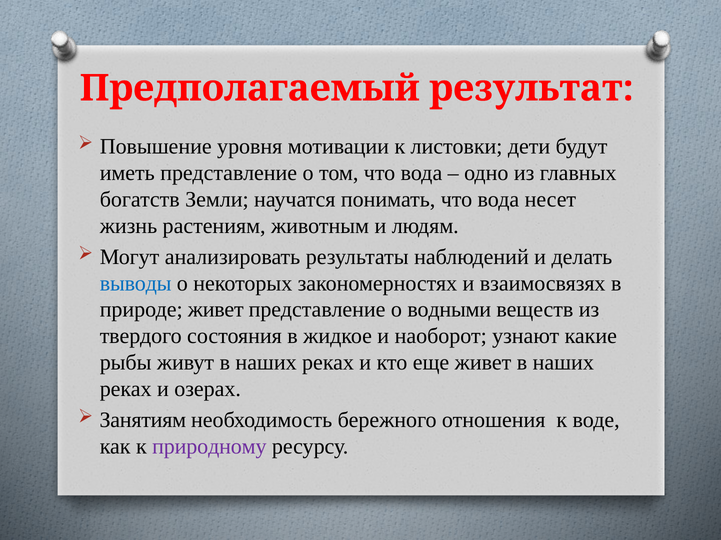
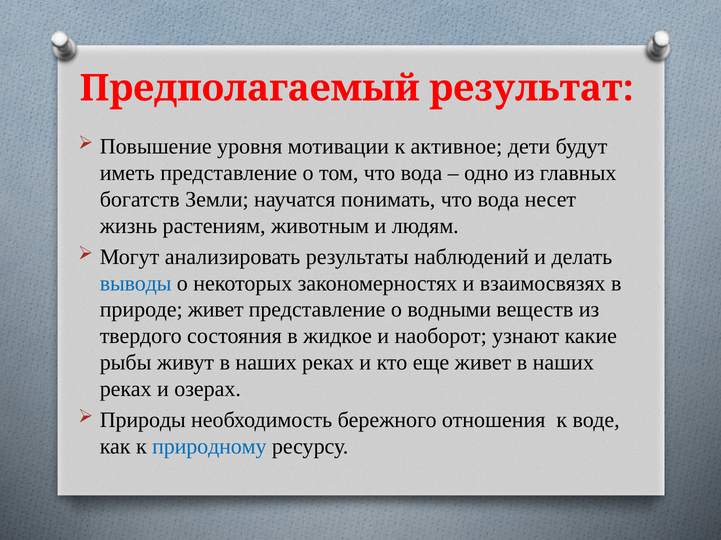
листовки: листовки -> активное
Занятиям: Занятиям -> Природы
природному colour: purple -> blue
